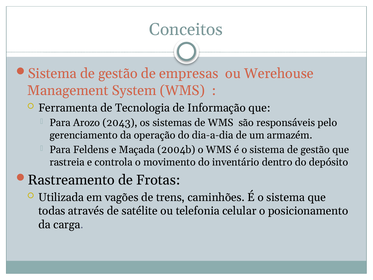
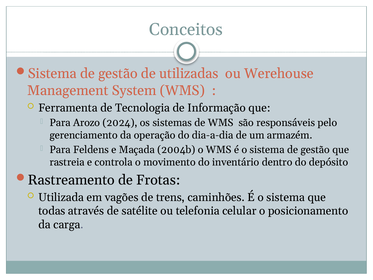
empresas: empresas -> utilizadas
2043: 2043 -> 2024
